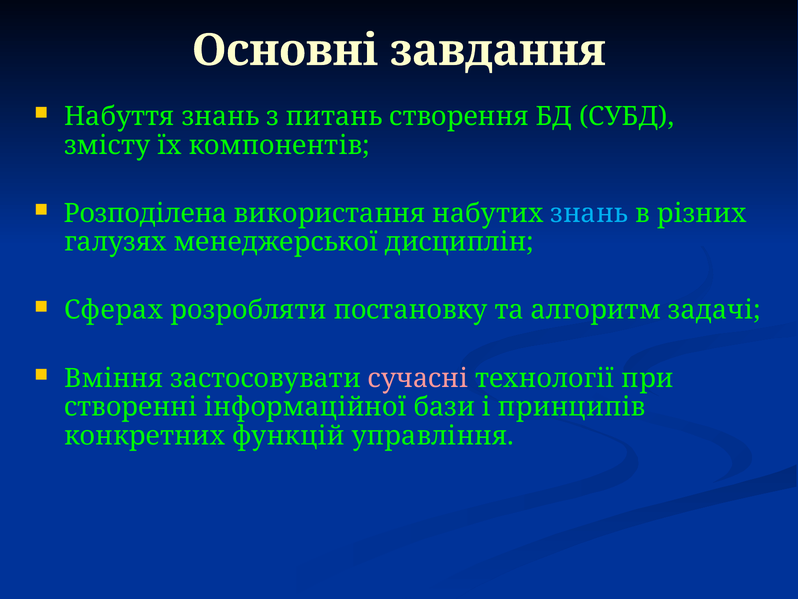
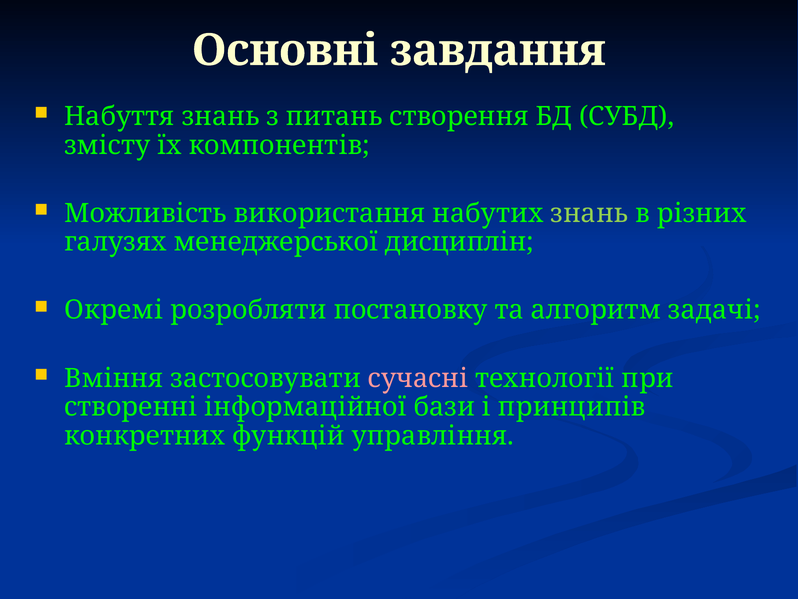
Розподілена: Розподілена -> Можливість
знань at (589, 213) colour: light blue -> light green
Сферах: Сферах -> Окремі
